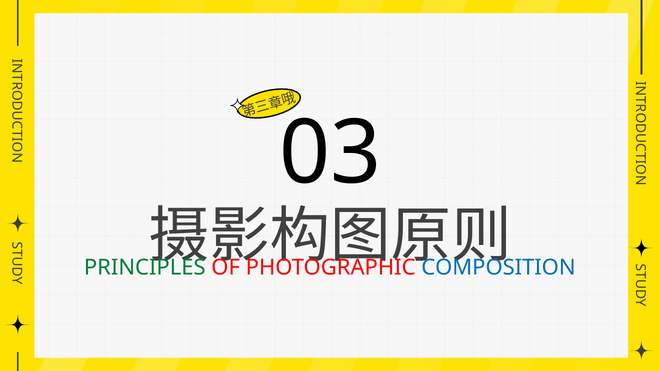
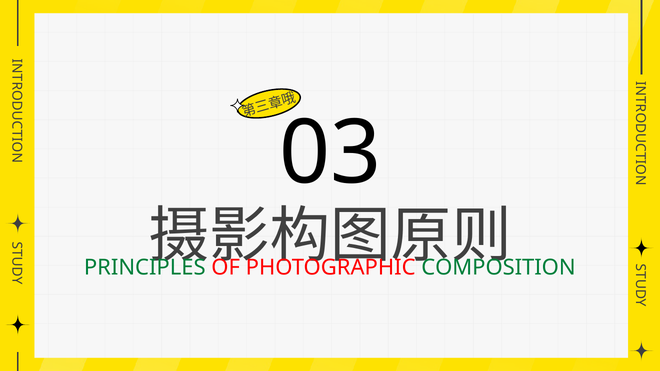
COMPOSITION colour: blue -> green
